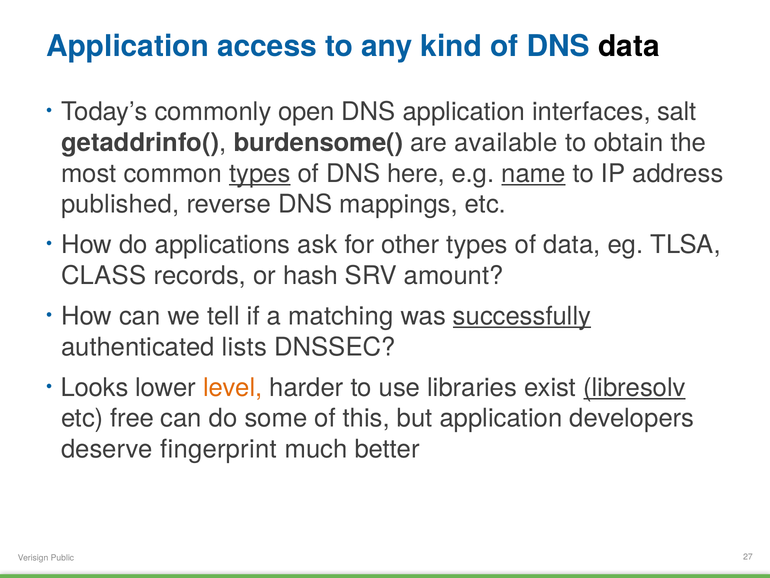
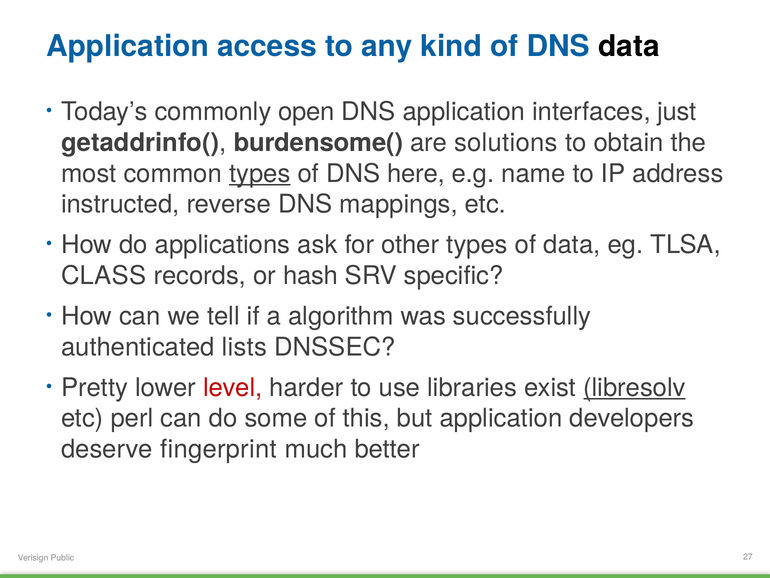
salt: salt -> just
available: available -> solutions
name underline: present -> none
published: published -> instructed
amount: amount -> specific
matching: matching -> algorithm
successfully underline: present -> none
Looks: Looks -> Pretty
level colour: orange -> red
free: free -> perl
